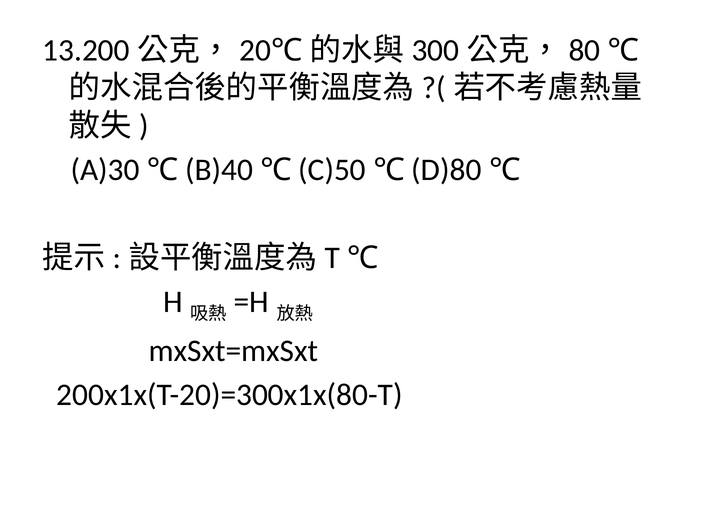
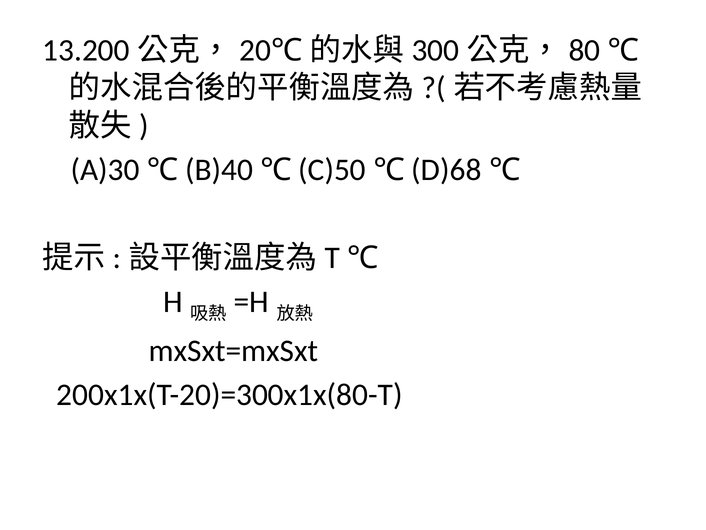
D)80: D)80 -> D)68
